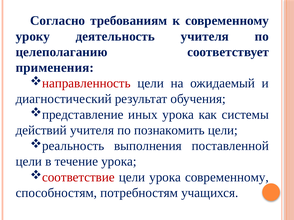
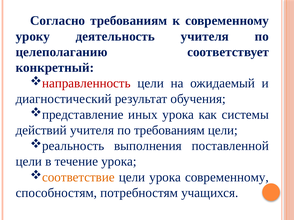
применения: применения -> конкретный
по познакомить: познакомить -> требованиям
соответствие colour: red -> orange
